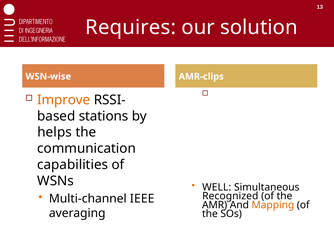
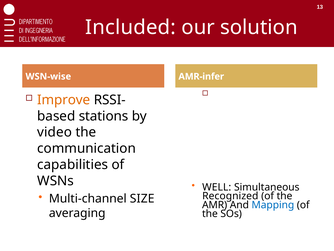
Requires: Requires -> Included
AMR-clips: AMR-clips -> AMR-infer
helps: helps -> video
IEEE: IEEE -> SIZE
Mapping colour: orange -> blue
